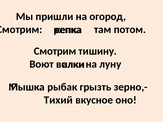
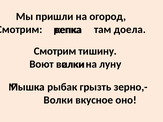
потом: потом -> доела
Тихий at (58, 100): Тихий -> Волки
